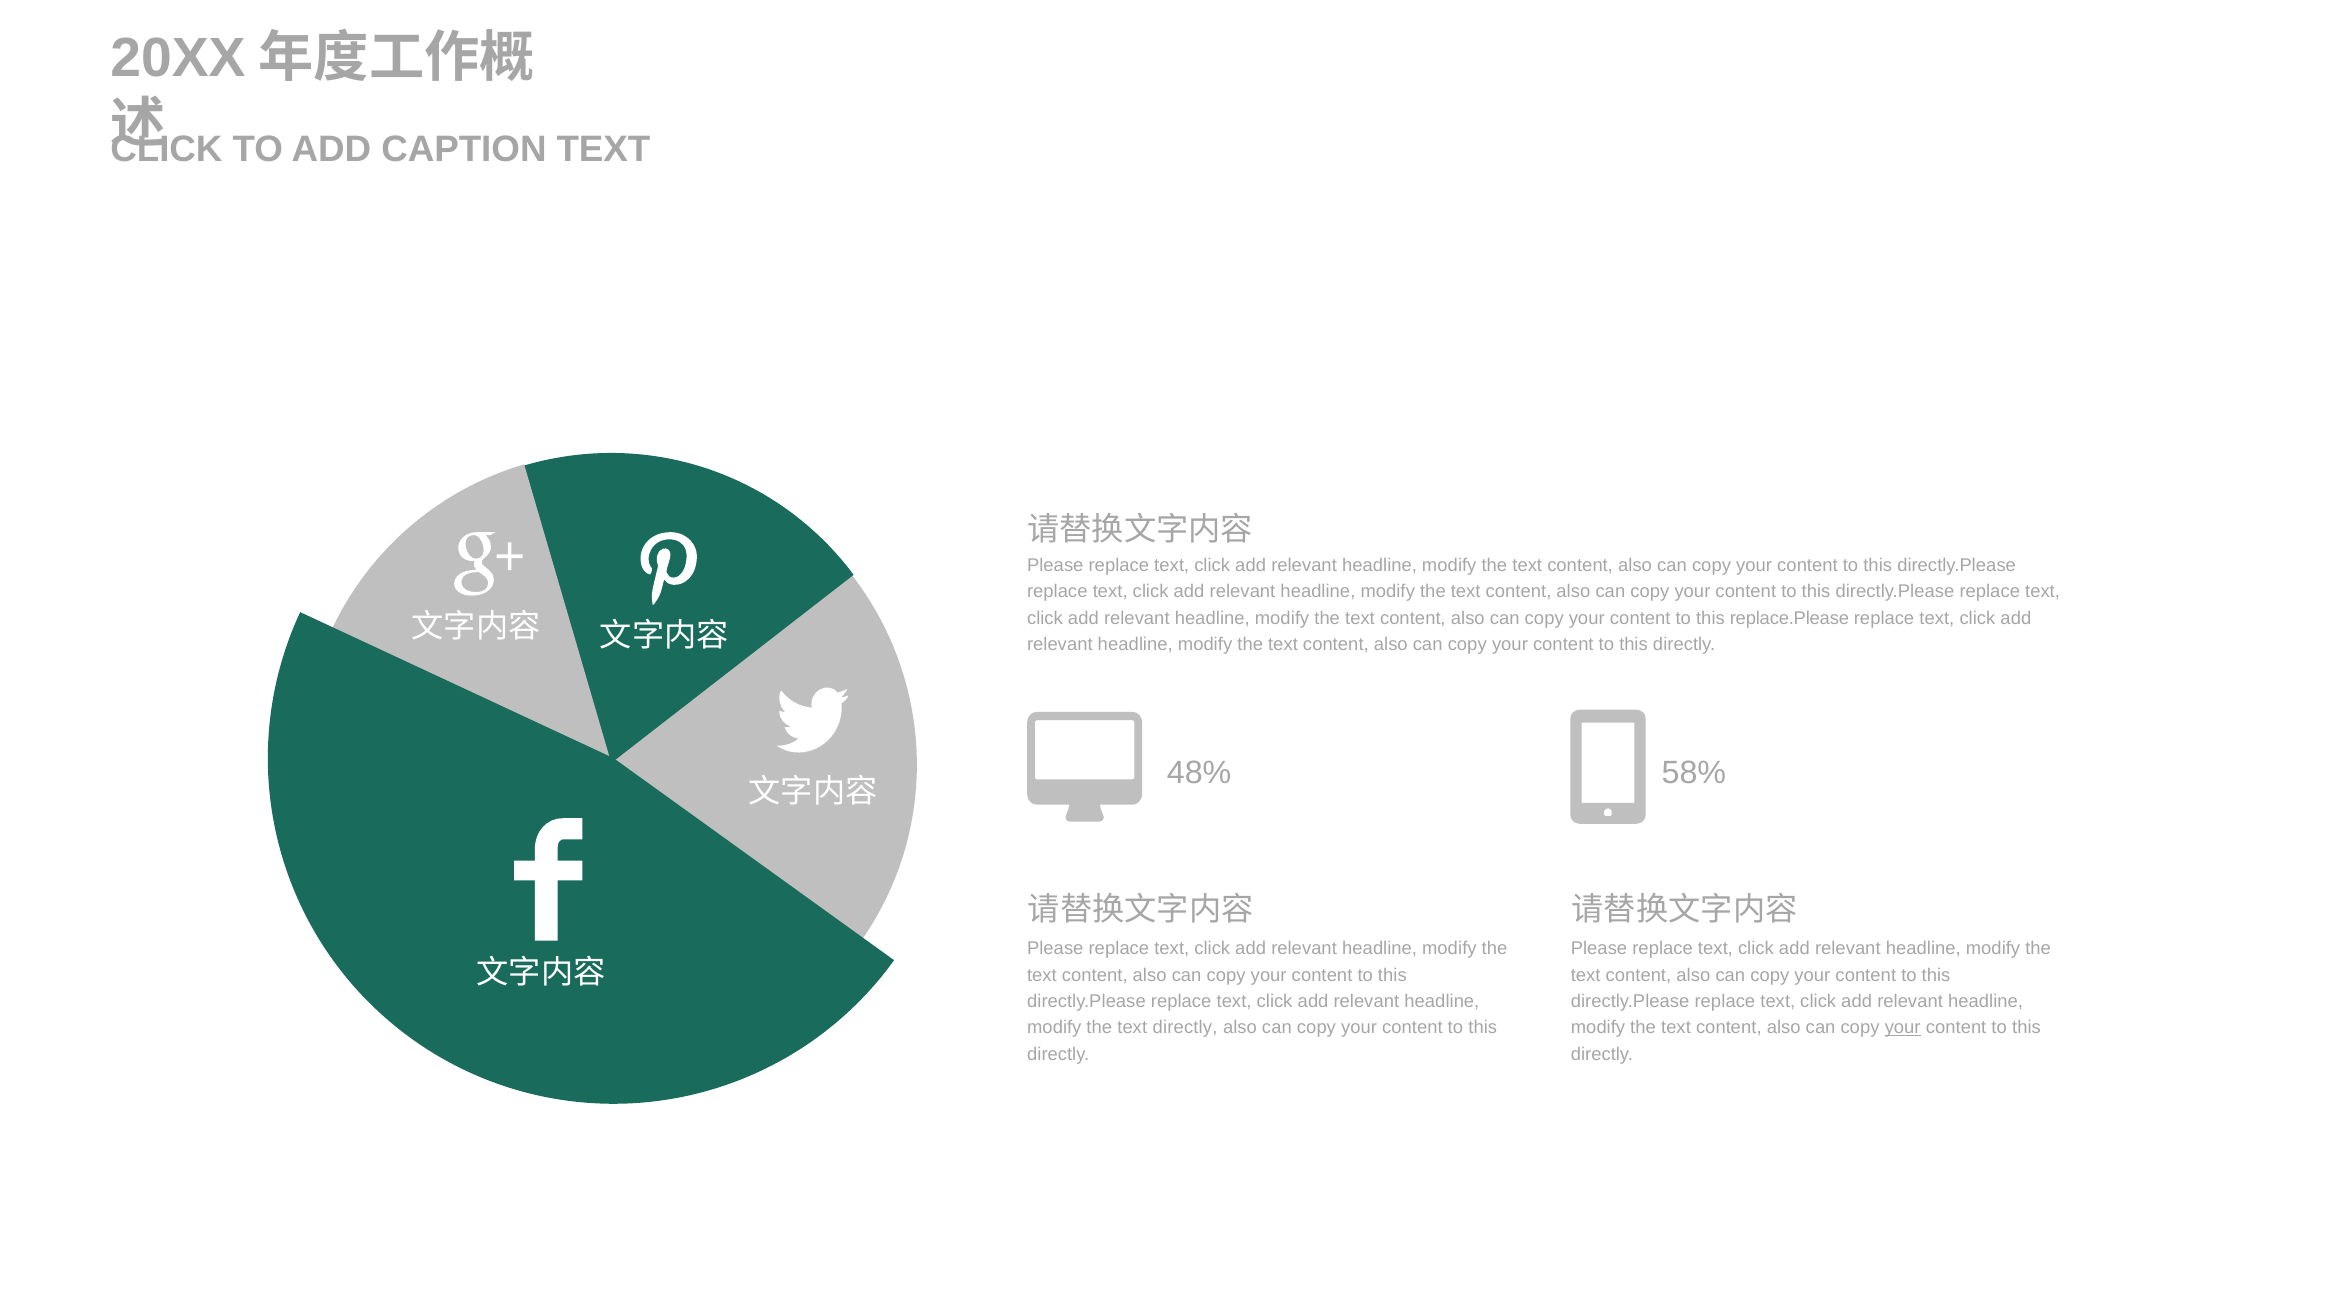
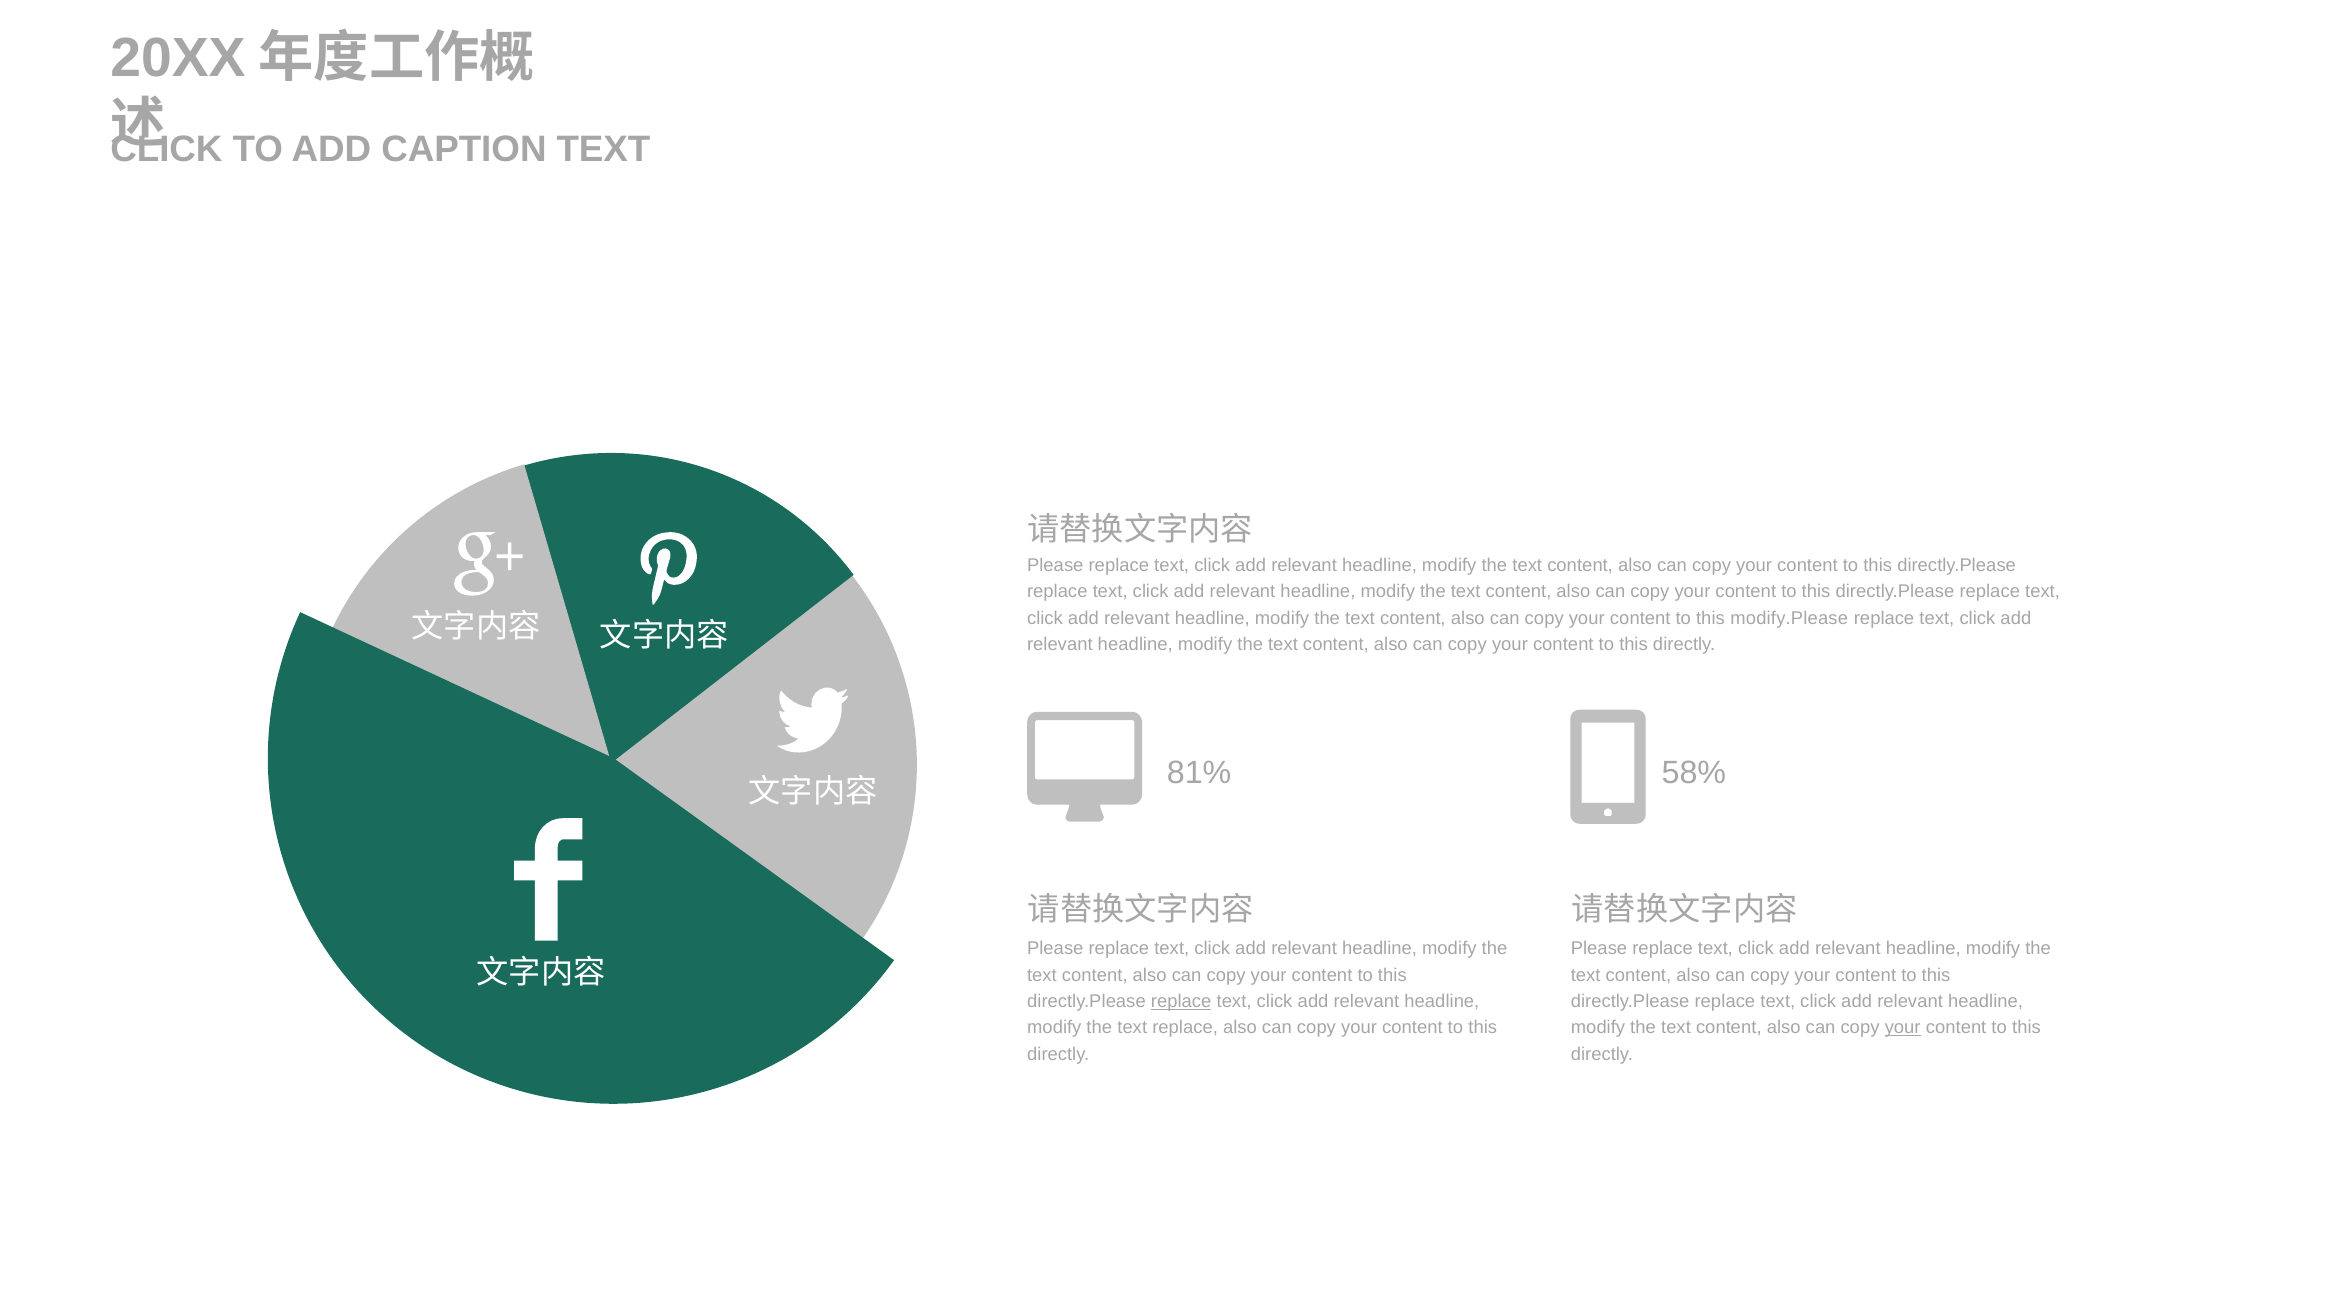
replace.Please: replace.Please -> modify.Please
48%: 48% -> 81%
replace at (1181, 1002) underline: none -> present
text directly: directly -> replace
